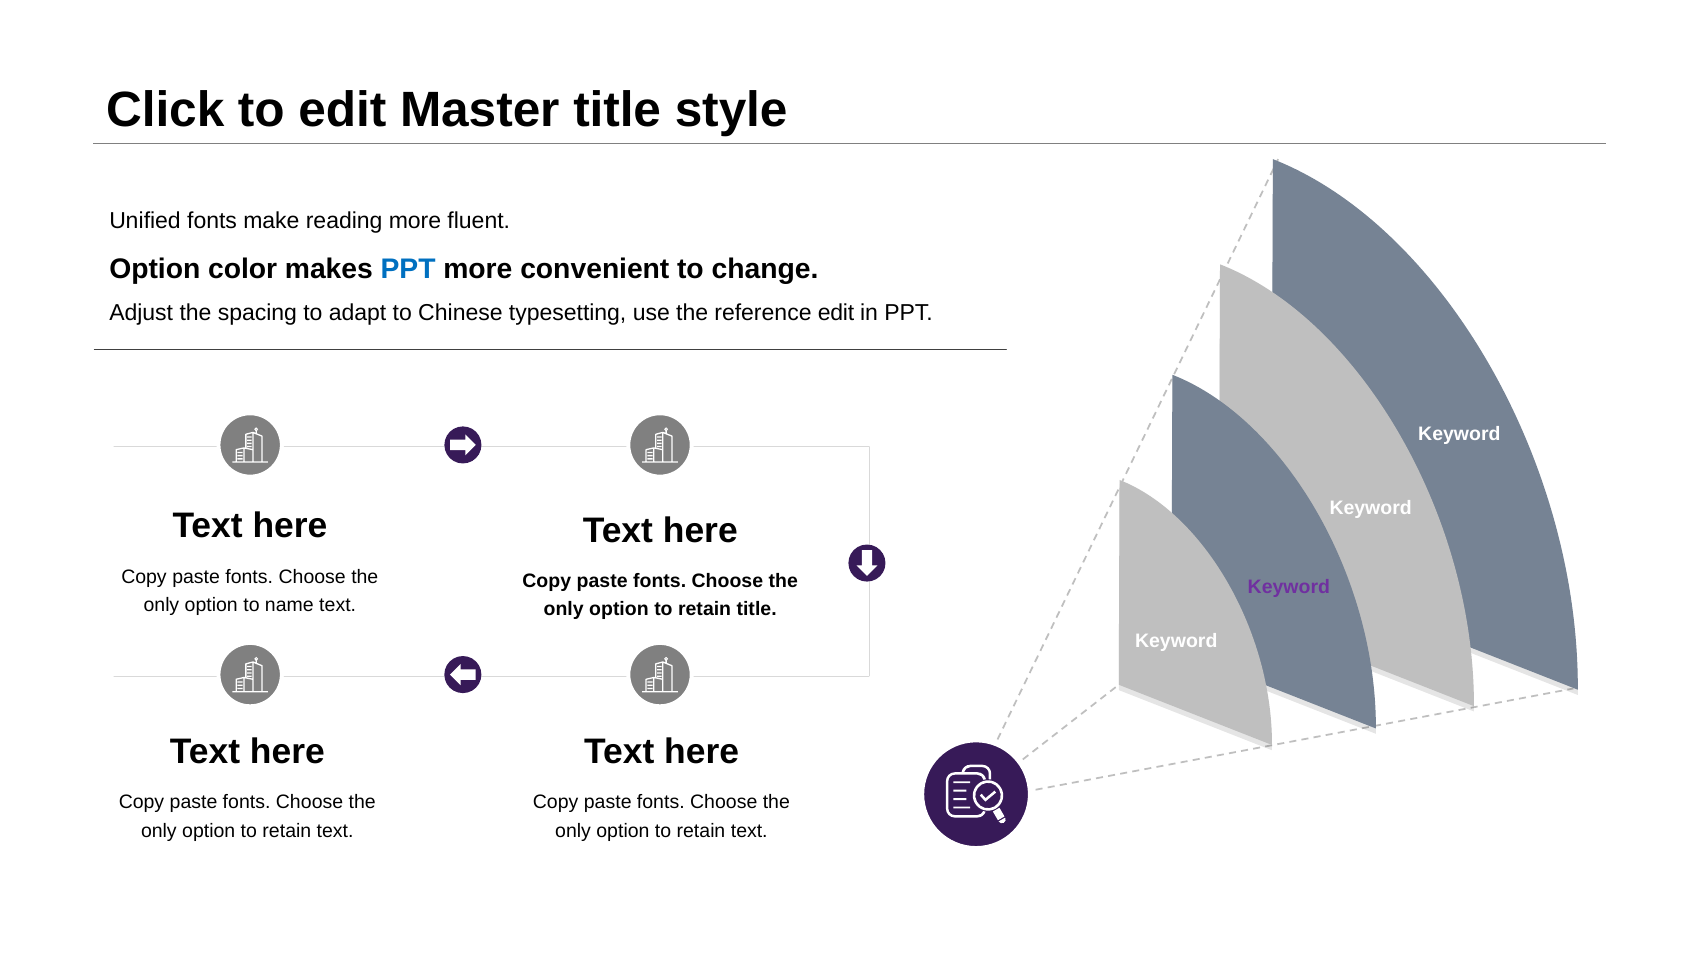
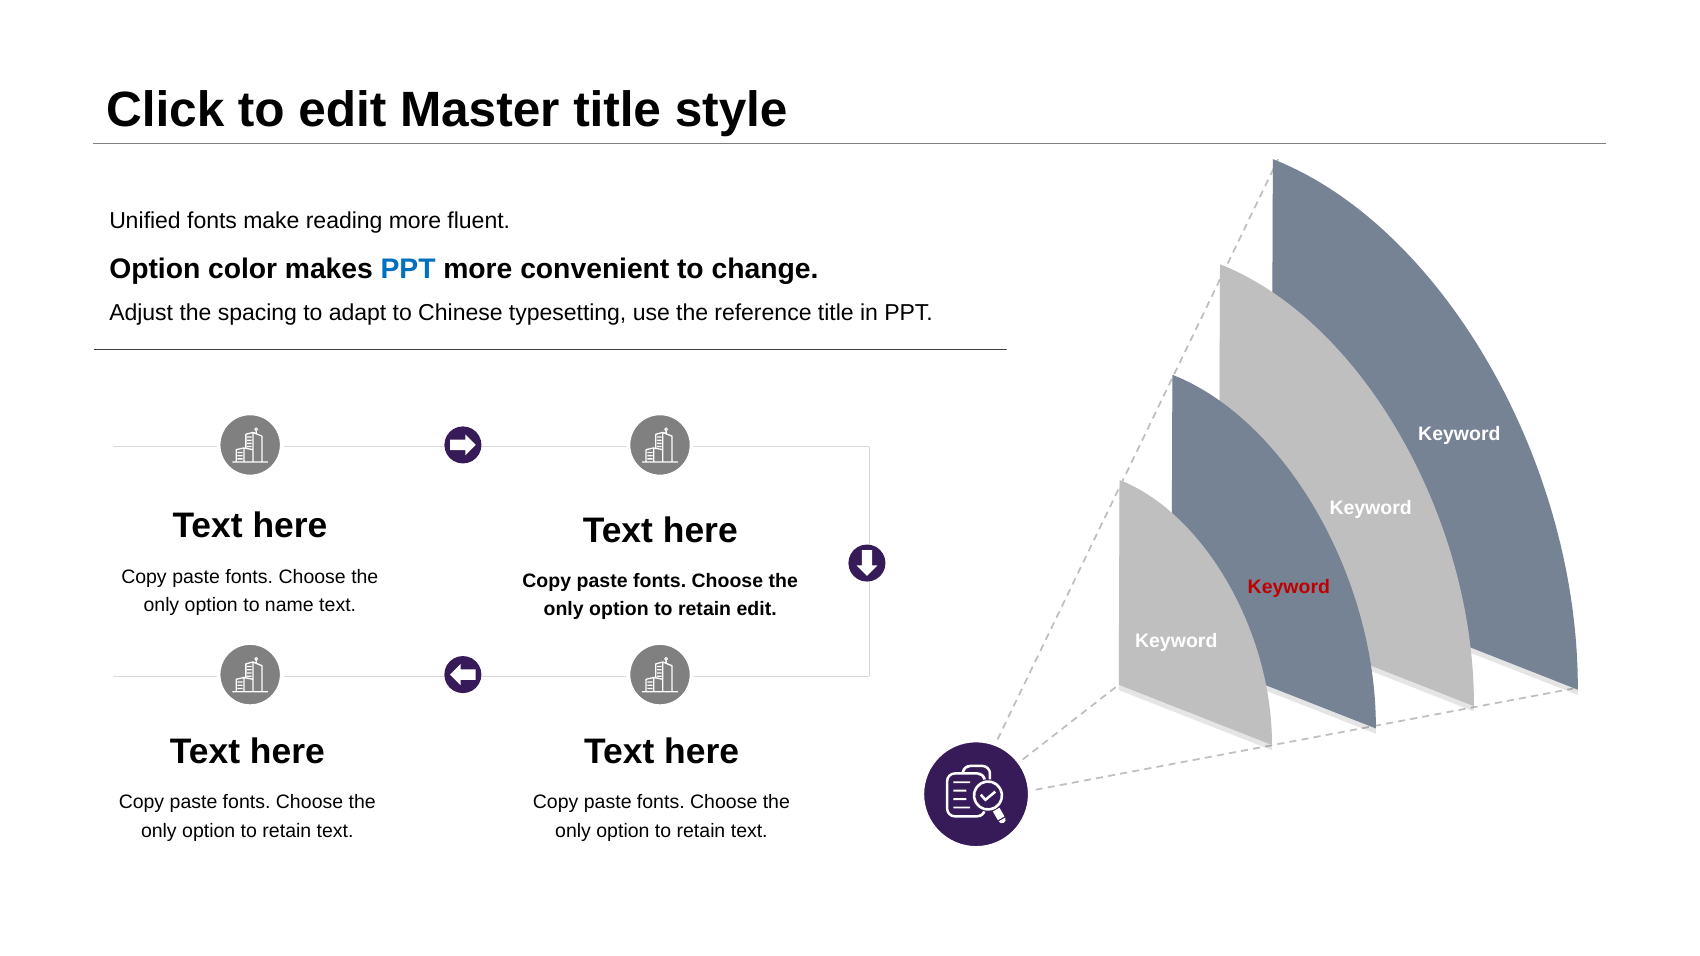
reference edit: edit -> title
Keyword at (1289, 587) colour: purple -> red
retain title: title -> edit
